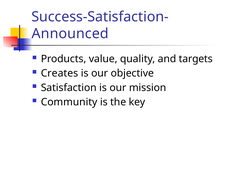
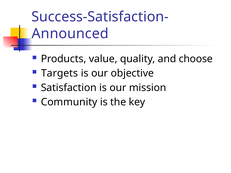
targets: targets -> choose
Creates: Creates -> Targets
